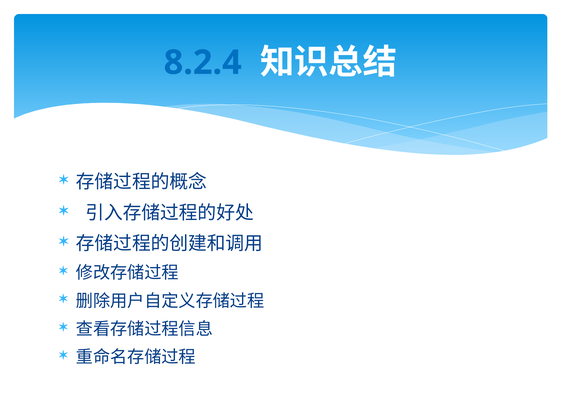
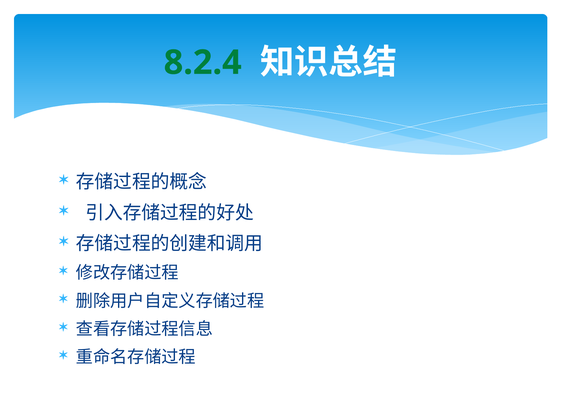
8.2.4 colour: blue -> green
